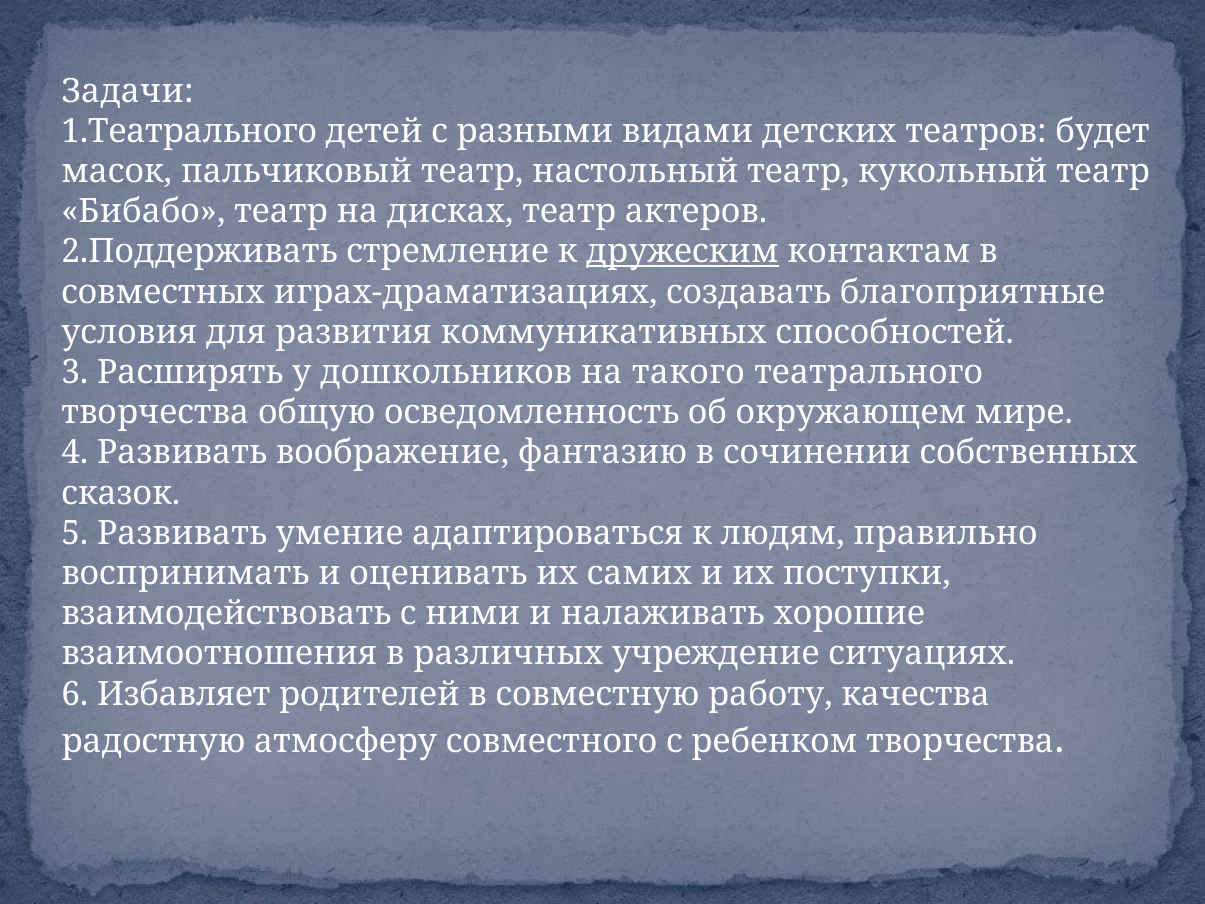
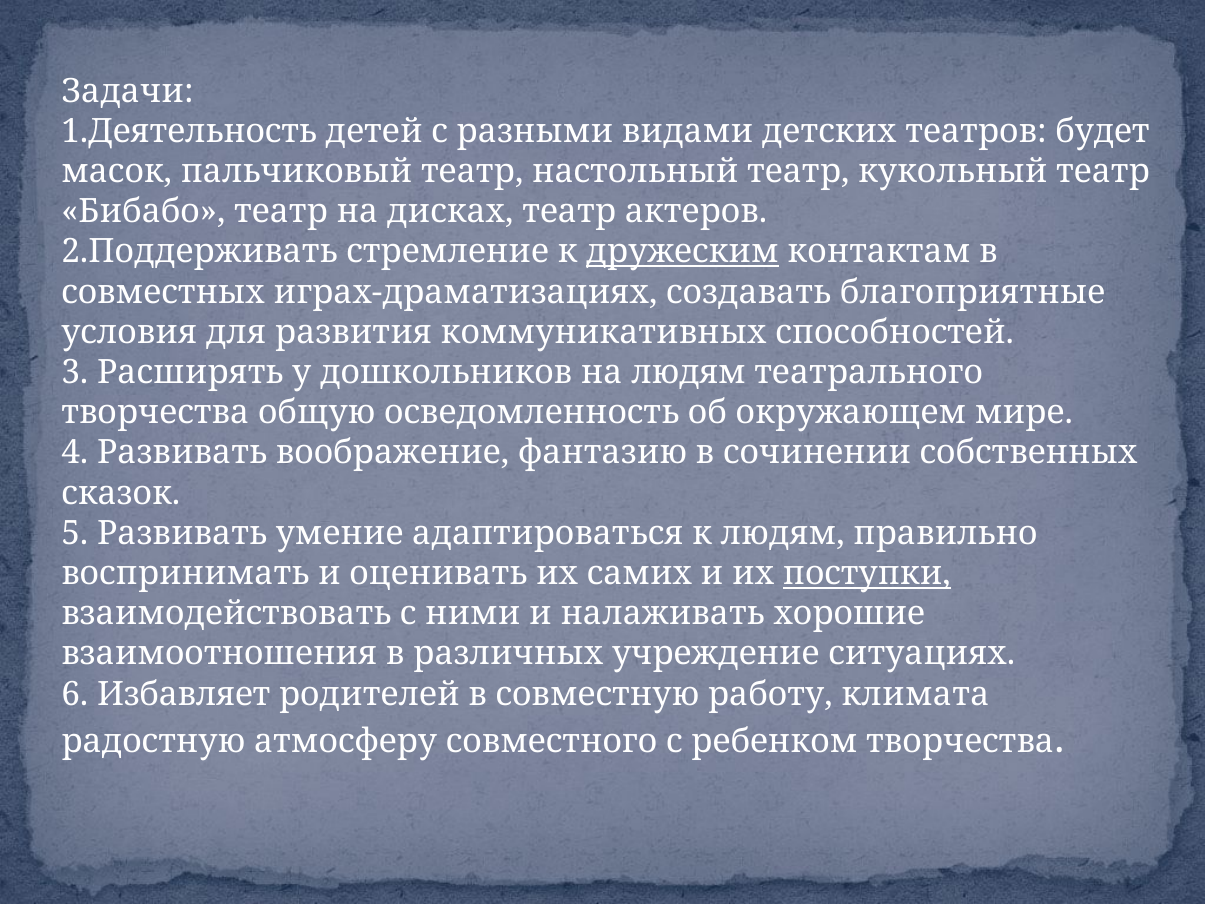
1.Театрального: 1.Театрального -> 1.Деятельность
на такого: такого -> людям
поступки underline: none -> present
качества: качества -> климата
